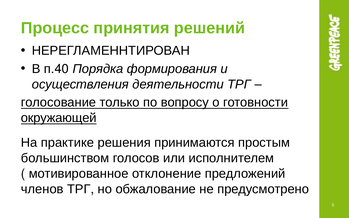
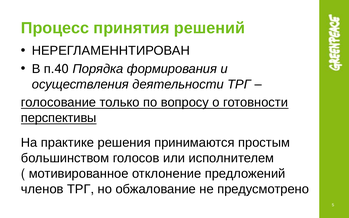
окружающей: окружающей -> перспективы
